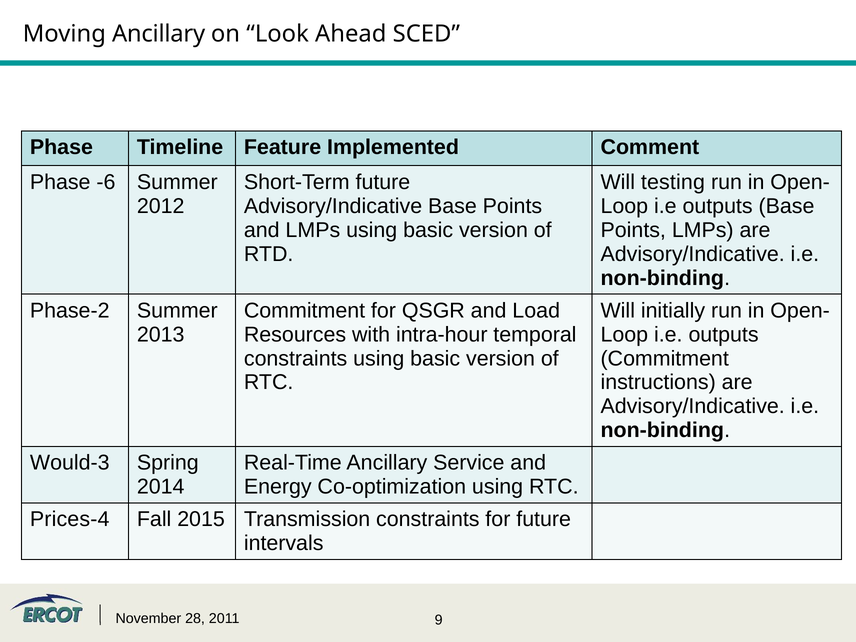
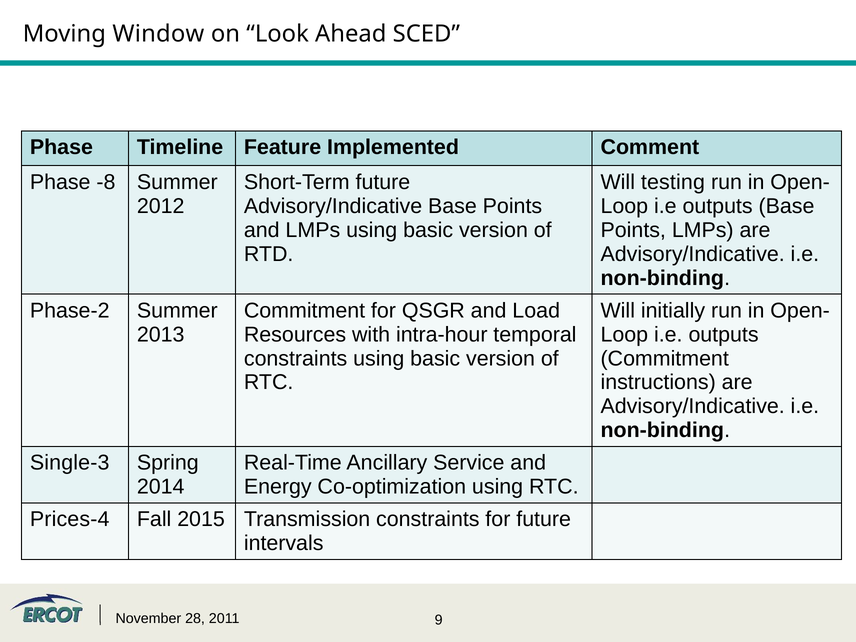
Moving Ancillary: Ancillary -> Window
-6: -6 -> -8
Would-3: Would-3 -> Single-3
